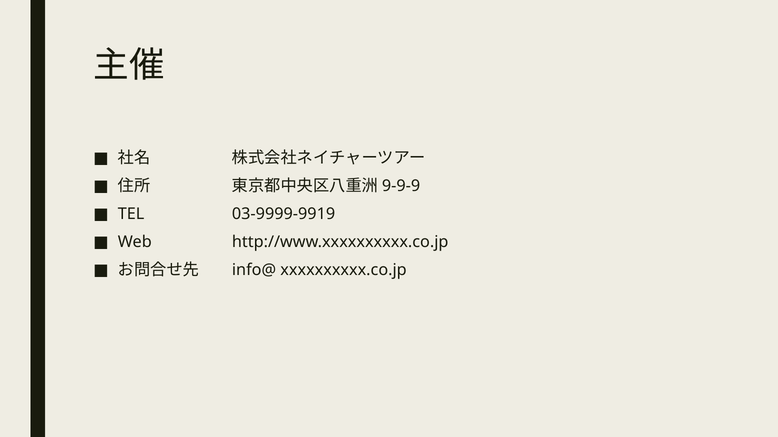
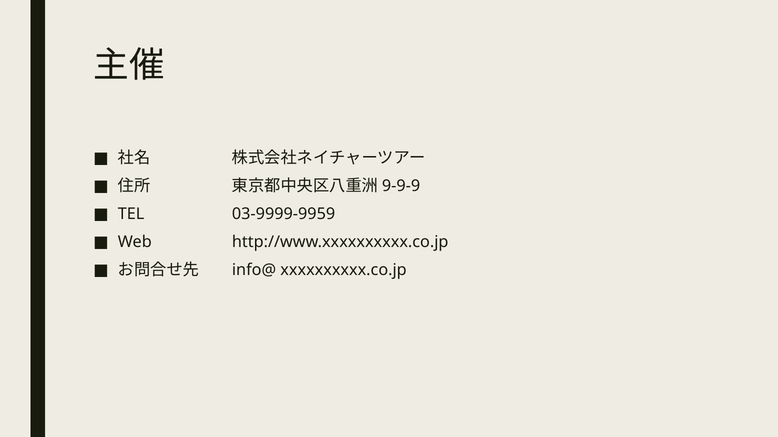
03-9999-9919: 03-9999-9919 -> 03-9999-9959
